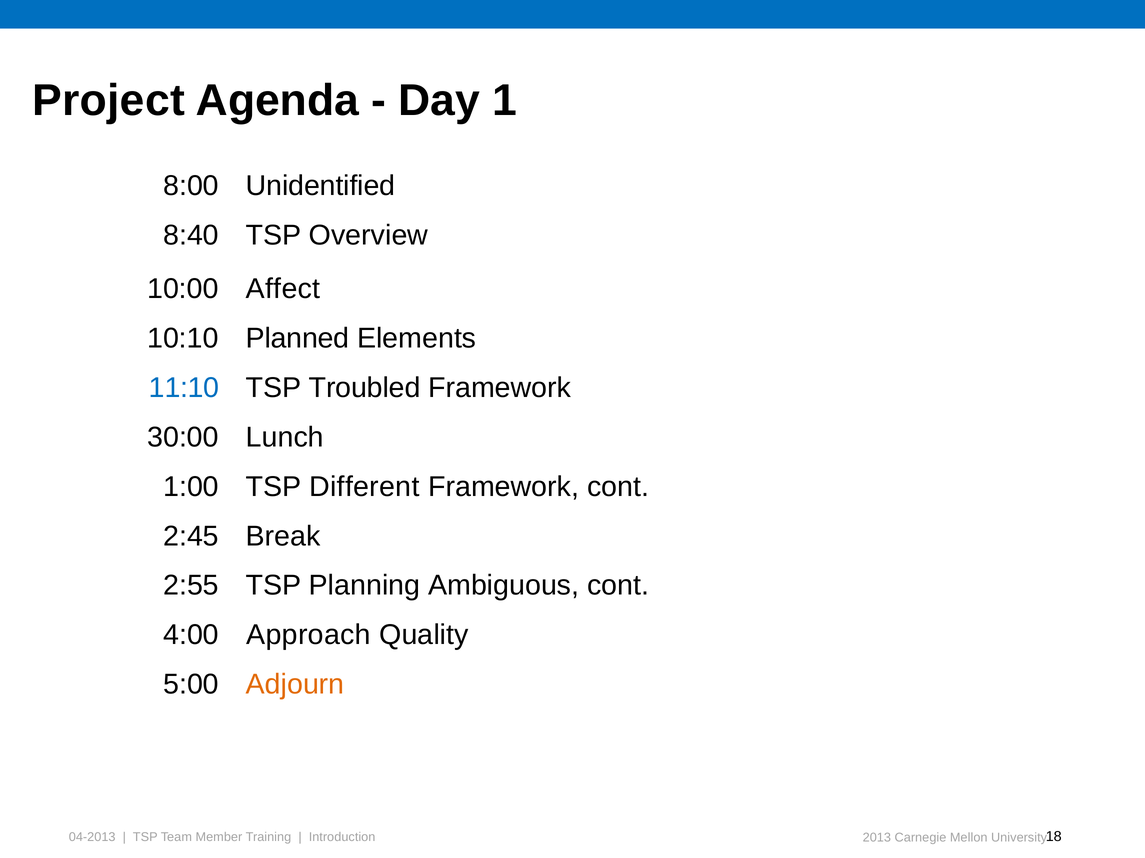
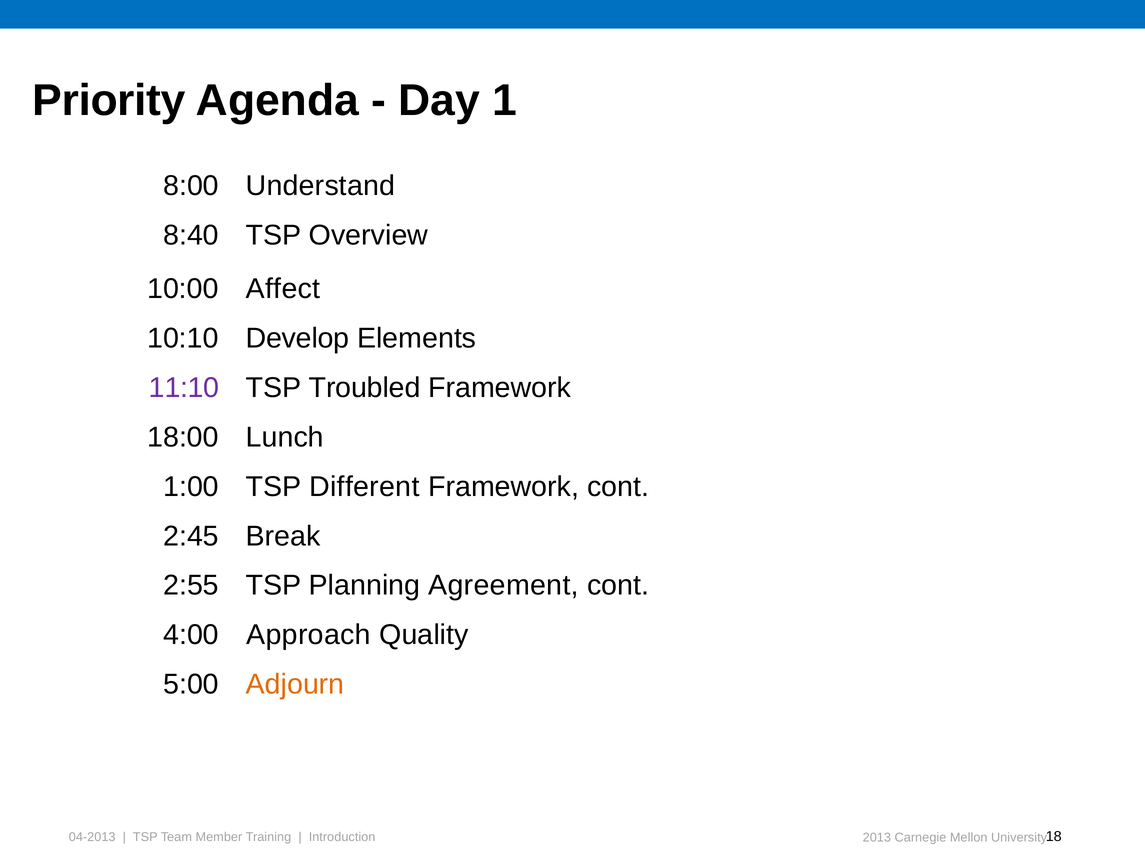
Project: Project -> Priority
Unidentified: Unidentified -> Understand
Planned: Planned -> Develop
11:10 colour: blue -> purple
30:00: 30:00 -> 18:00
Ambiguous: Ambiguous -> Agreement
